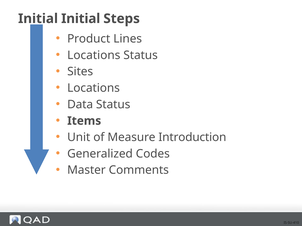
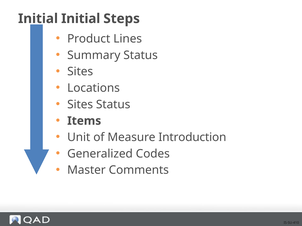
Locations at (94, 55): Locations -> Summary
Data at (80, 105): Data -> Sites
